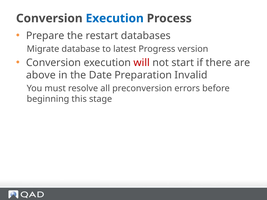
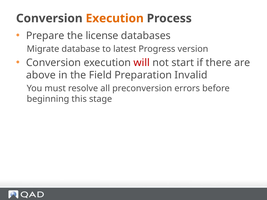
Execution at (115, 18) colour: blue -> orange
restart: restart -> license
Date: Date -> Field
